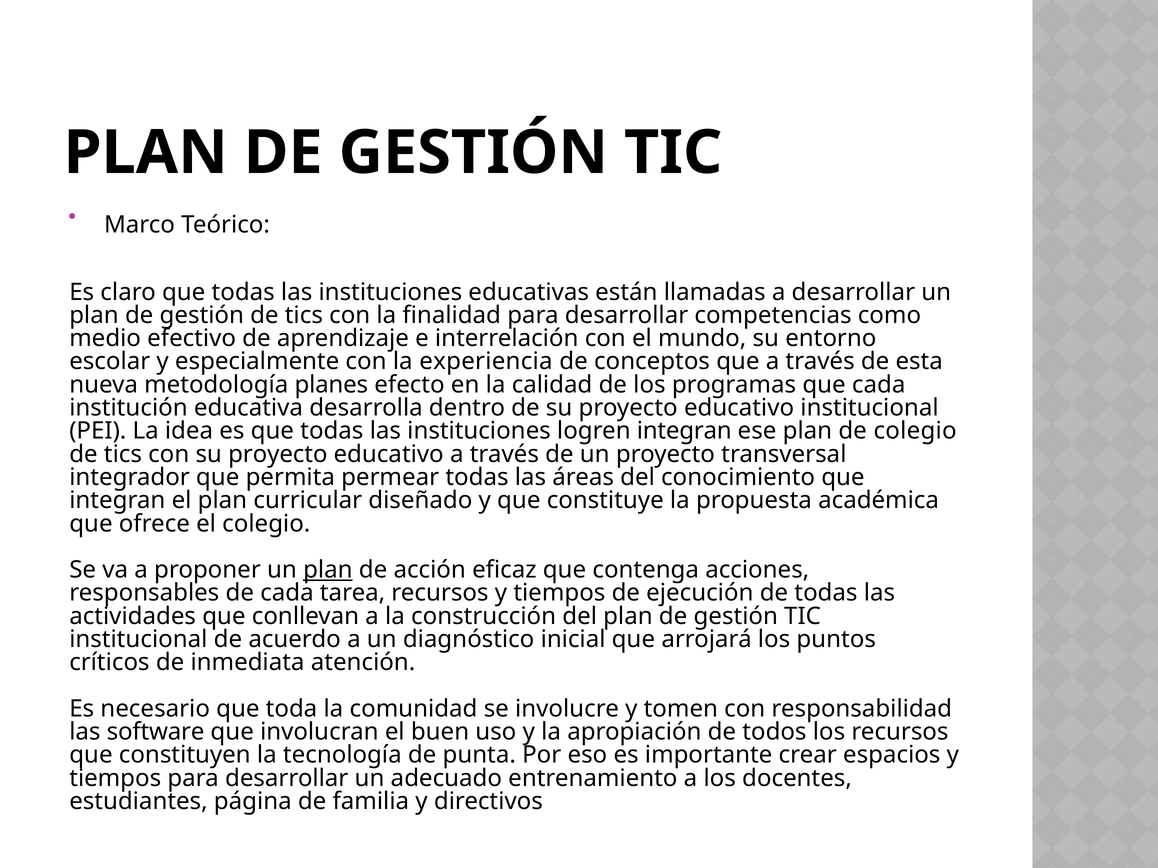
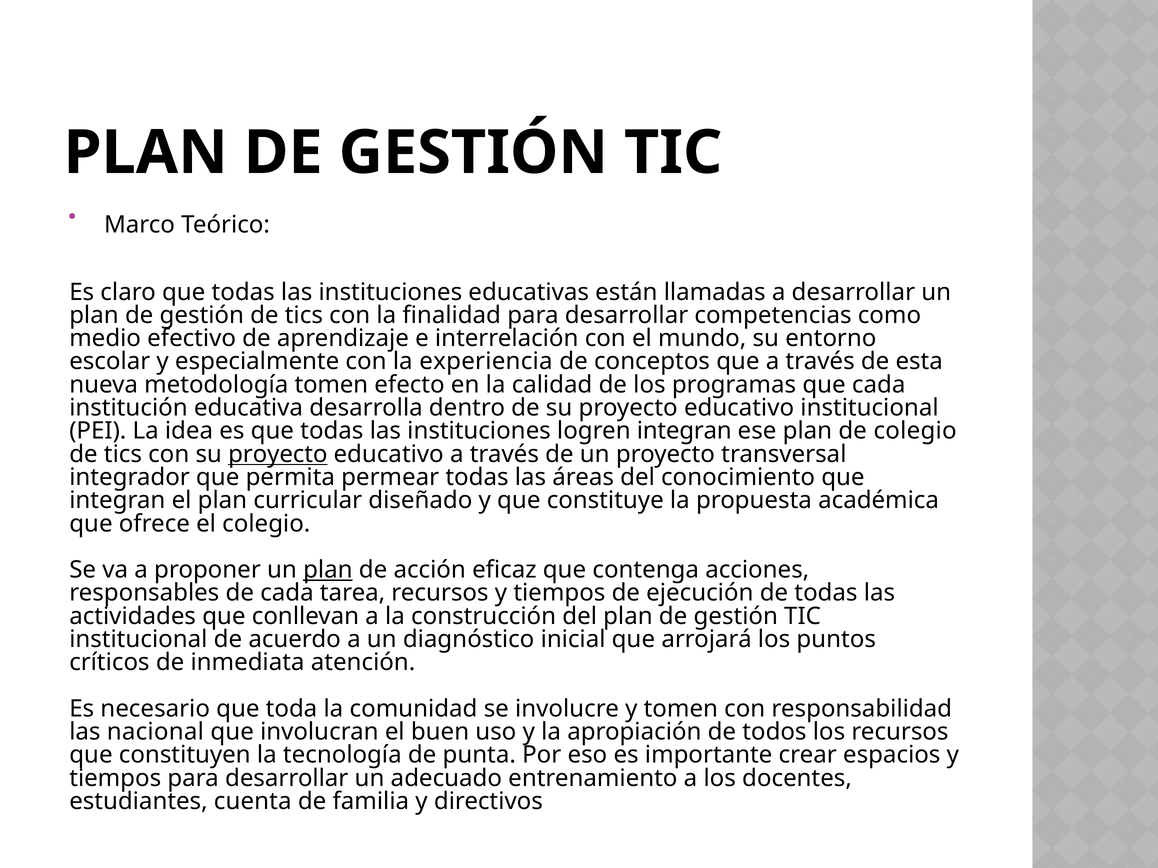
metodología planes: planes -> tomen
proyecto at (278, 454) underline: none -> present
software: software -> nacional
página: página -> cuenta
